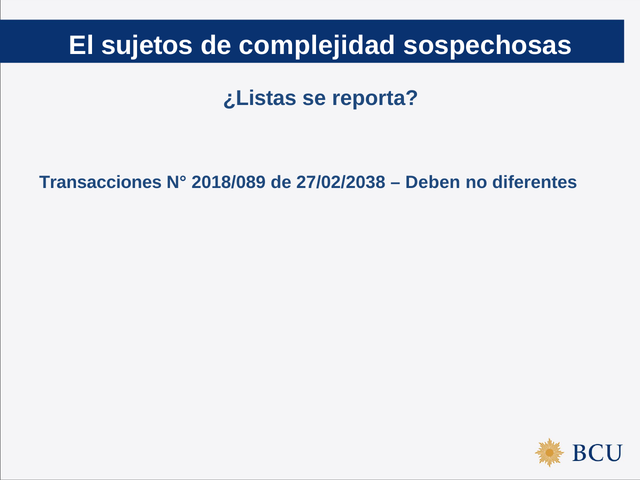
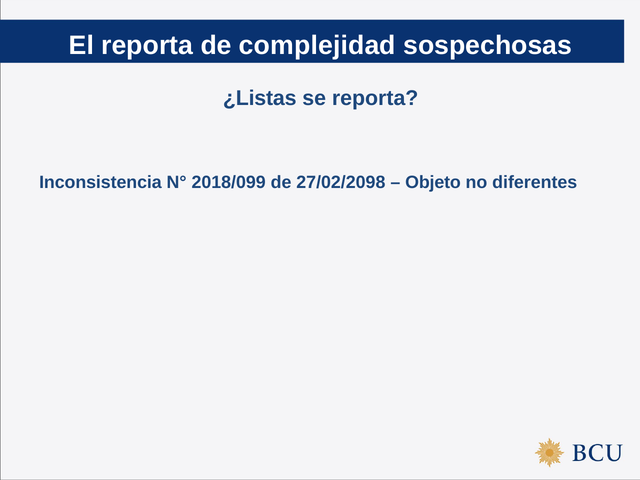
El sujetos: sujetos -> reporta
Transacciones: Transacciones -> Inconsistencia
2018/089: 2018/089 -> 2018/099
27/02/2038: 27/02/2038 -> 27/02/2098
Deben: Deben -> Objeto
